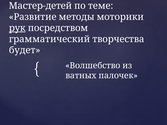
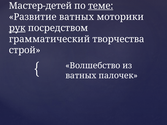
теме underline: none -> present
Развитие методы: методы -> ватных
будет: будет -> строй
